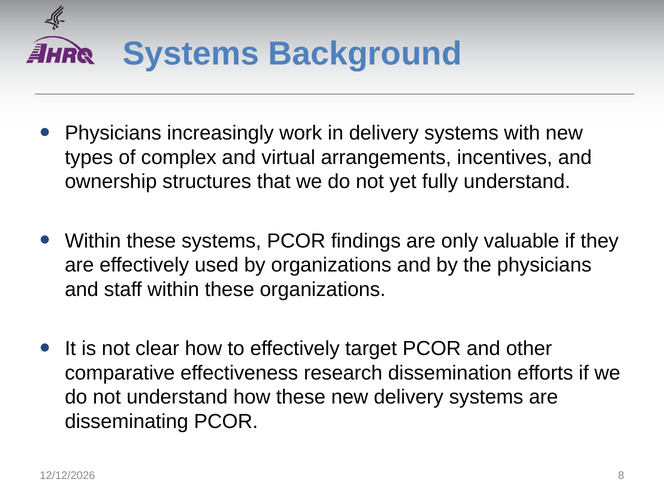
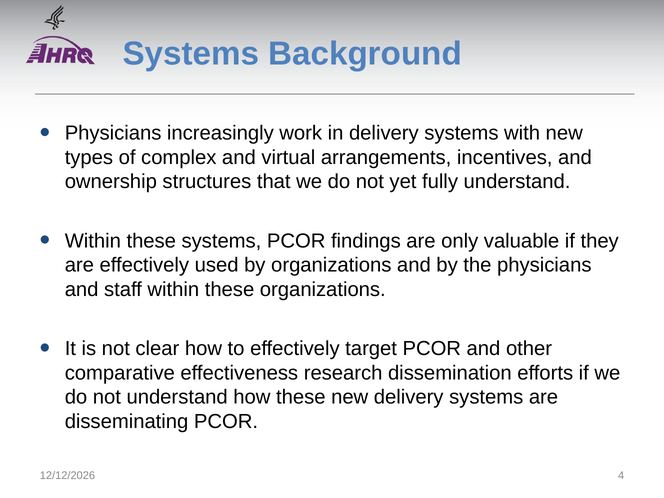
8: 8 -> 4
